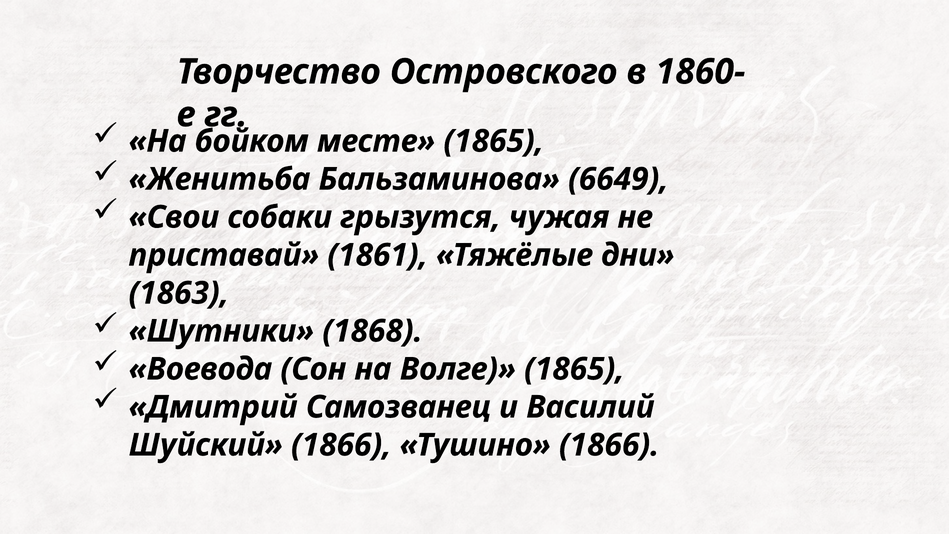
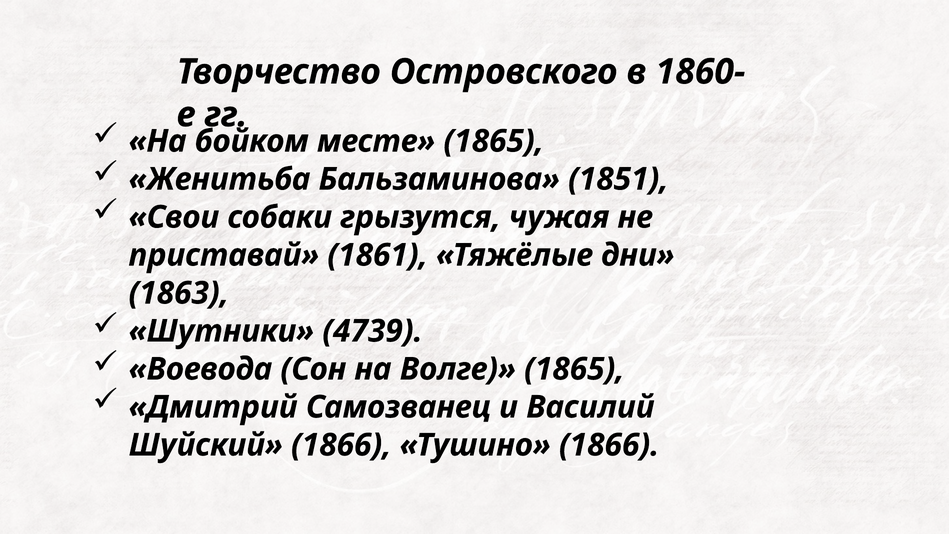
6649: 6649 -> 1851
1868: 1868 -> 4739
